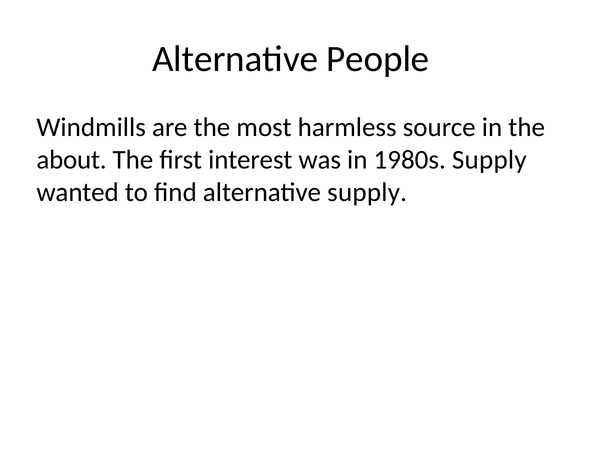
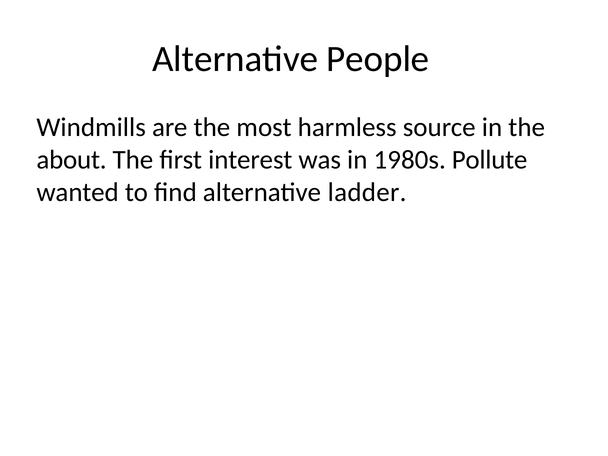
1980s Supply: Supply -> Pollute
alternative supply: supply -> ladder
